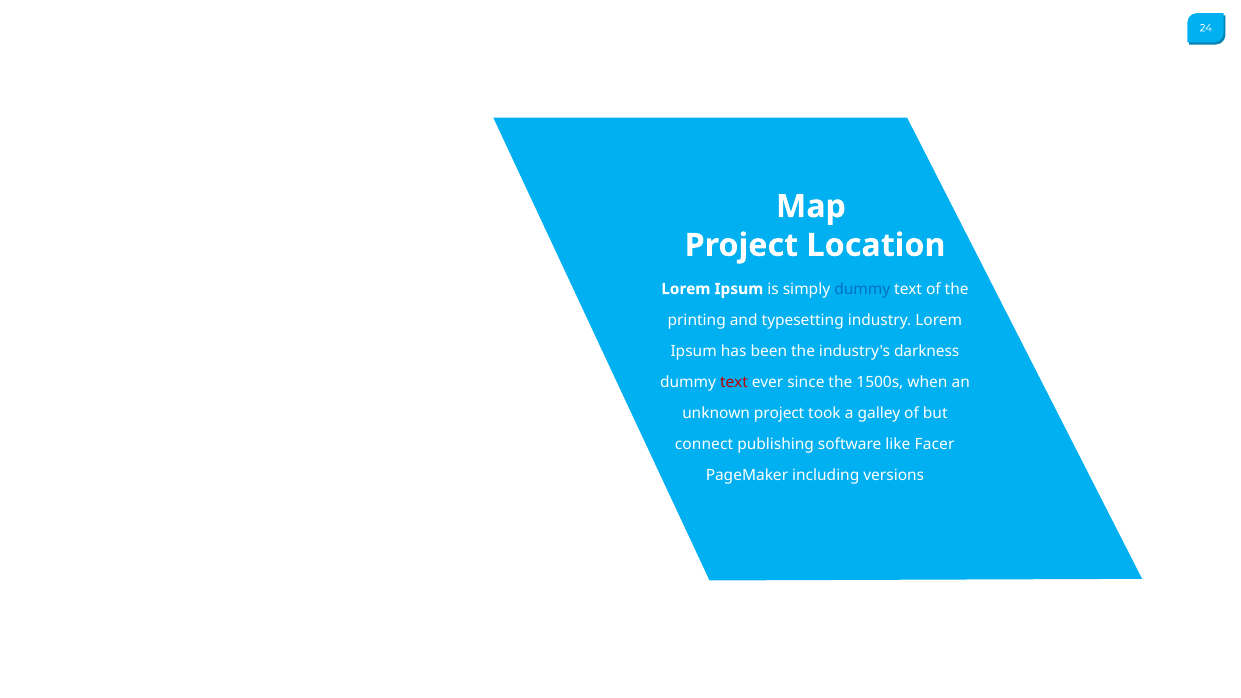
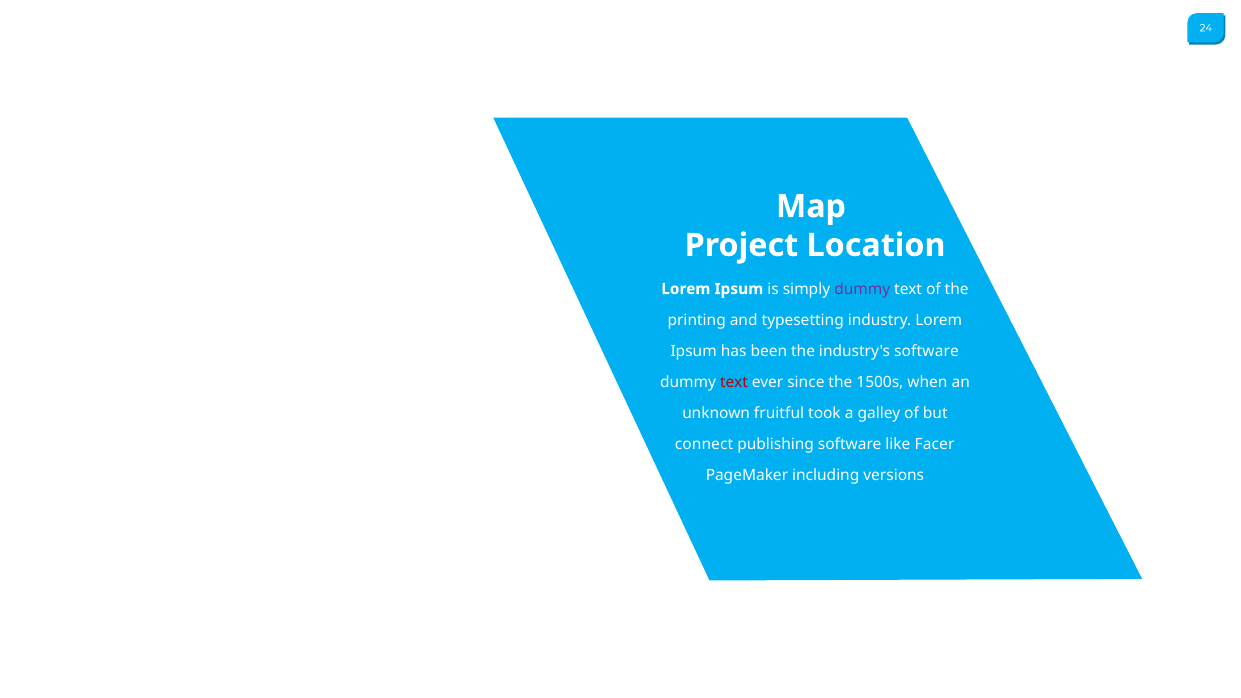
dummy at (862, 289) colour: blue -> purple
industry's darkness: darkness -> software
unknown project: project -> fruitful
